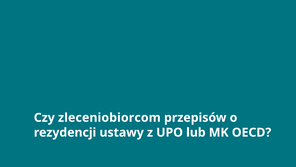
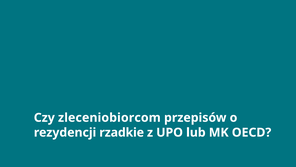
ustawy: ustawy -> rzadkie
